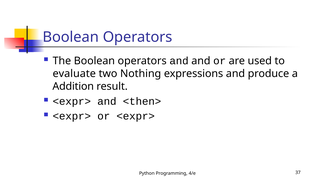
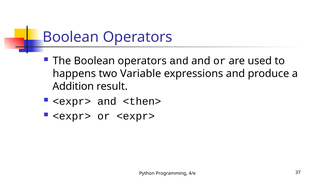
evaluate: evaluate -> happens
Nothing: Nothing -> Variable
